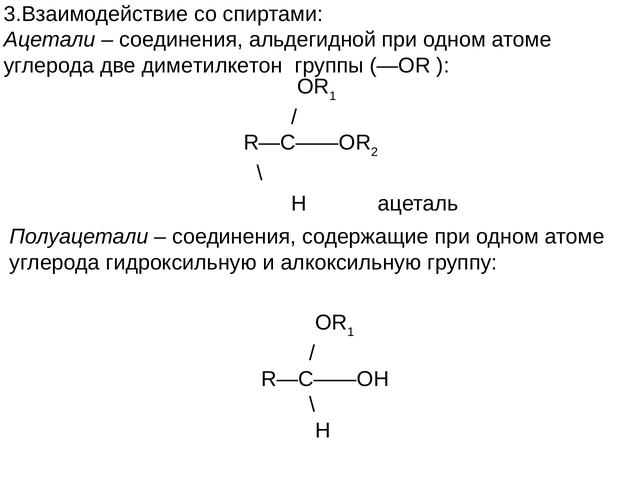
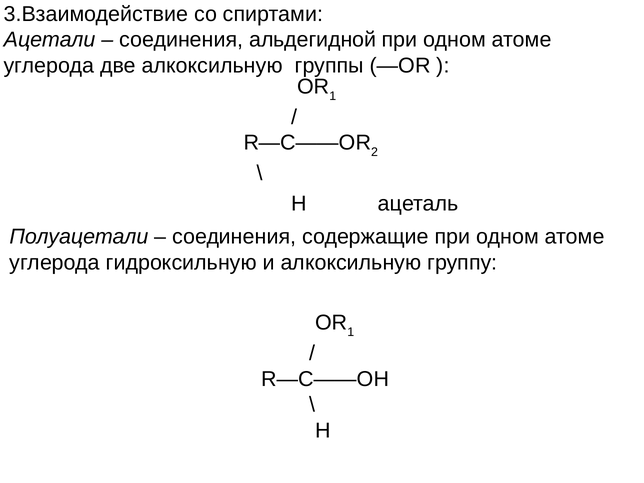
две диметилкетон: диметилкетон -> алкоксильную
